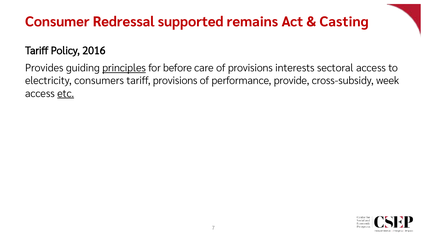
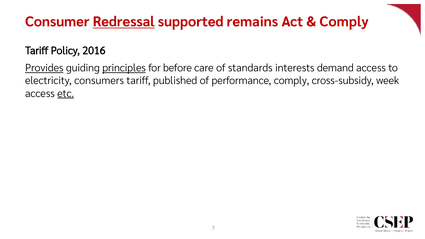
Redressal underline: none -> present
Casting at (344, 22): Casting -> Comply
Provides underline: none -> present
of provisions: provisions -> standards
sectoral: sectoral -> demand
tariff provisions: provisions -> published
performance provide: provide -> comply
